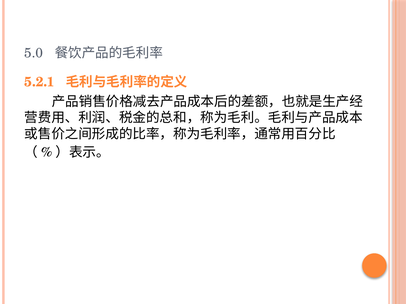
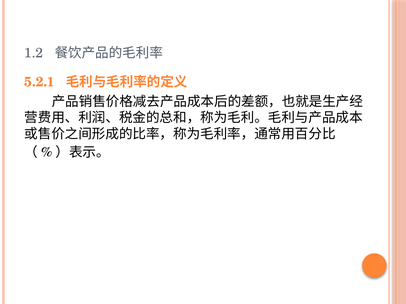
5.0: 5.0 -> 1.2
